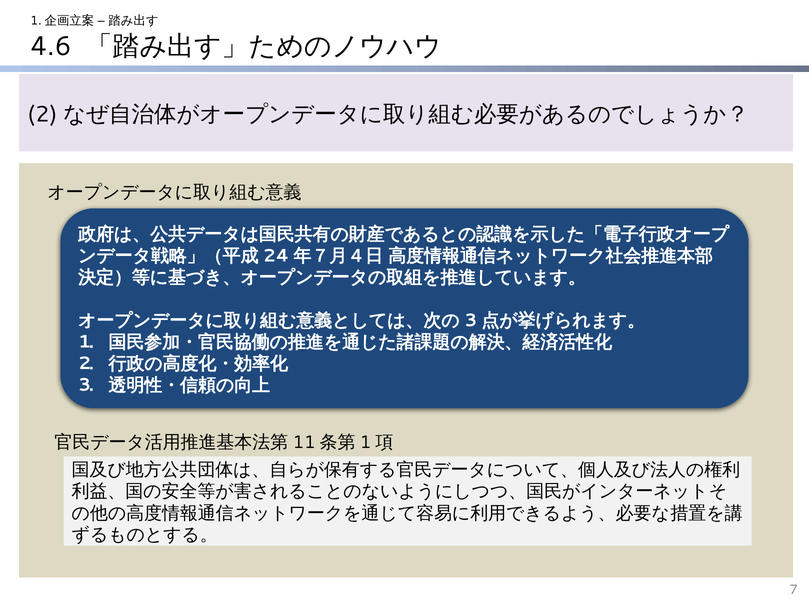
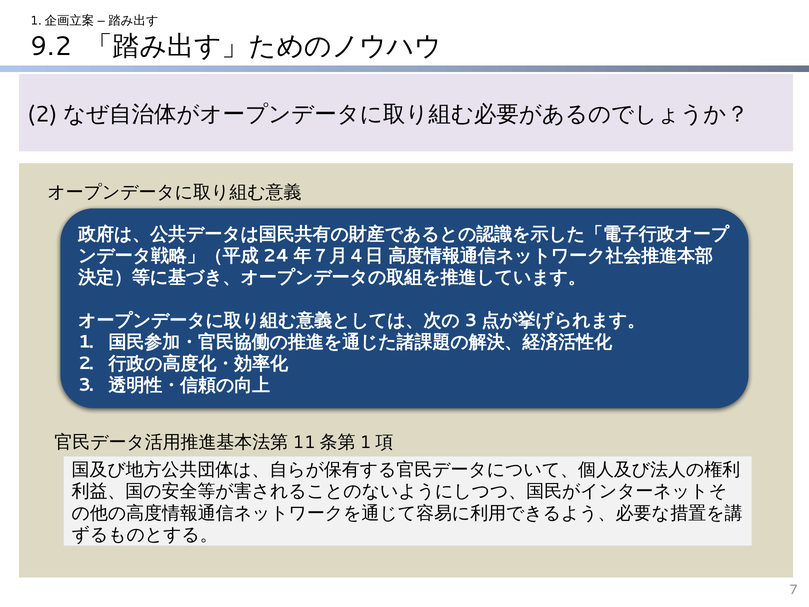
4.6: 4.6 -> 9.2
